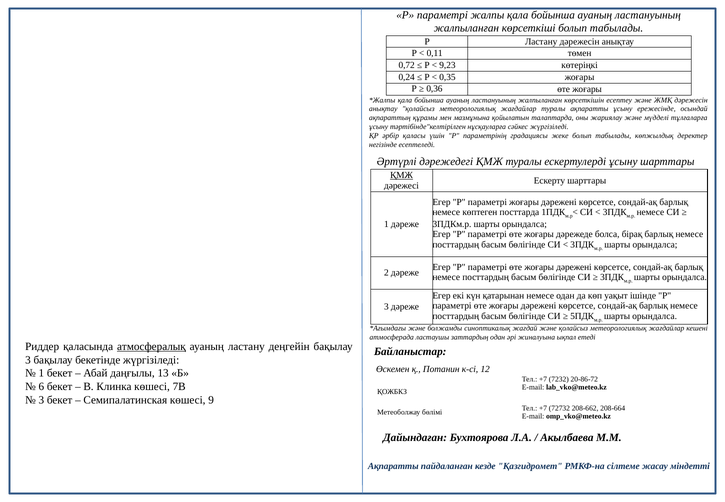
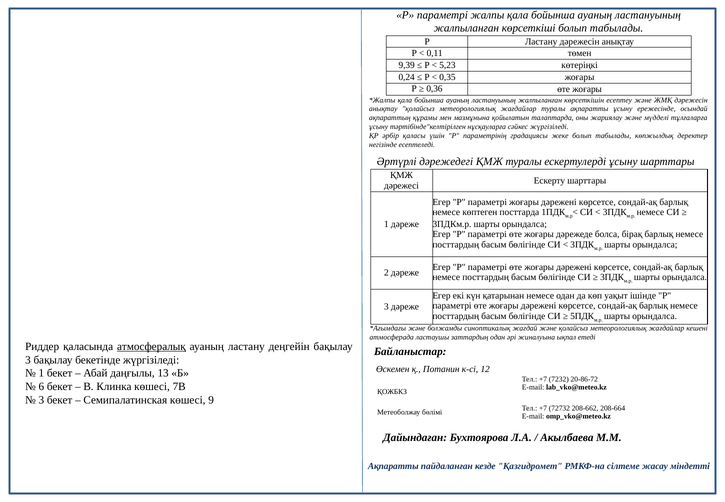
0,72: 0,72 -> 9,39
9,23: 9,23 -> 5,23
ҚМЖ at (402, 175) underline: present -> none
